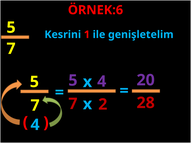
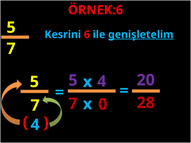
1: 1 -> 6
genişletelim underline: none -> present
2: 2 -> 0
